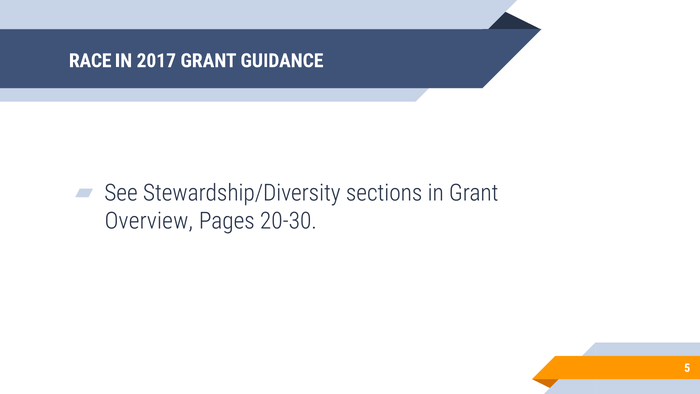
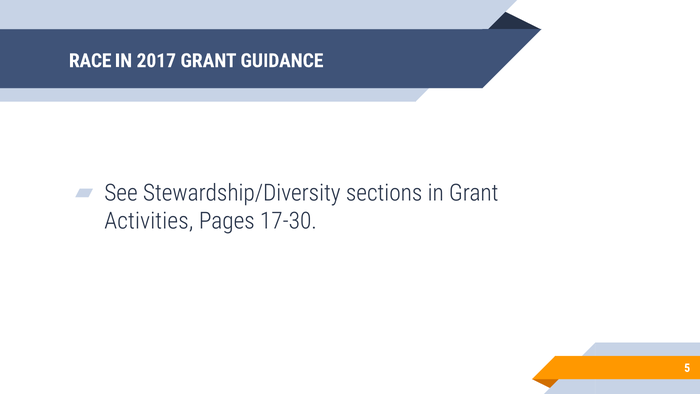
Overview: Overview -> Activities
20-30: 20-30 -> 17-30
